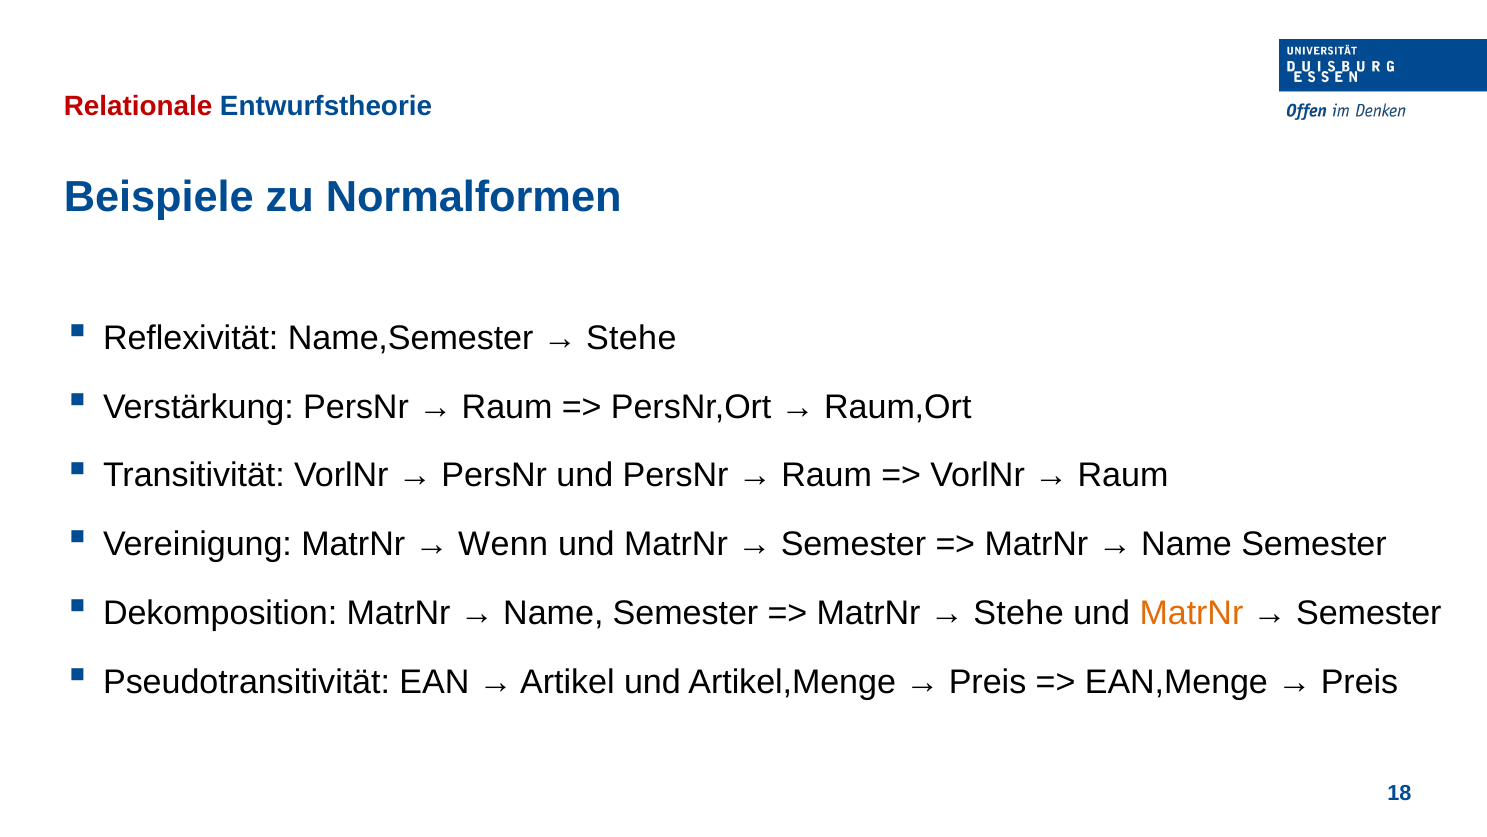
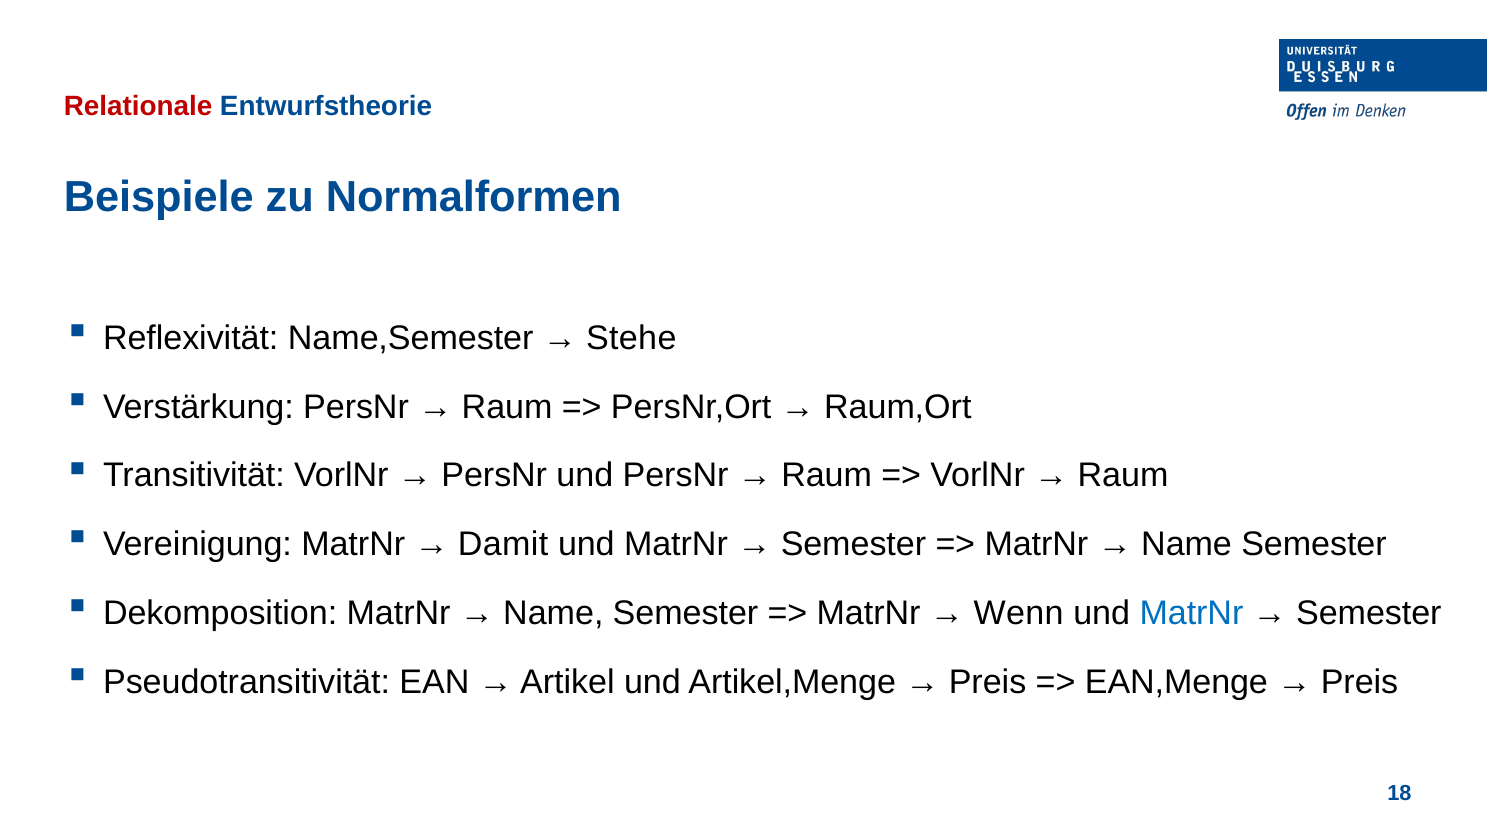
Wenn: Wenn -> Damit
Stehe at (1019, 613): Stehe -> Wenn
MatrNr at (1191, 613) colour: orange -> blue
